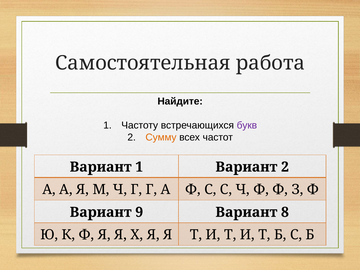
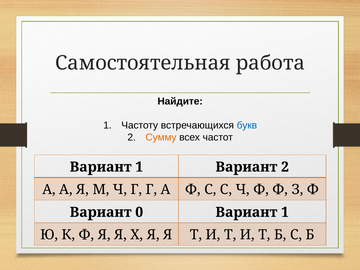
букв colour: purple -> blue
9: 9 -> 0
8 at (285, 212): 8 -> 1
